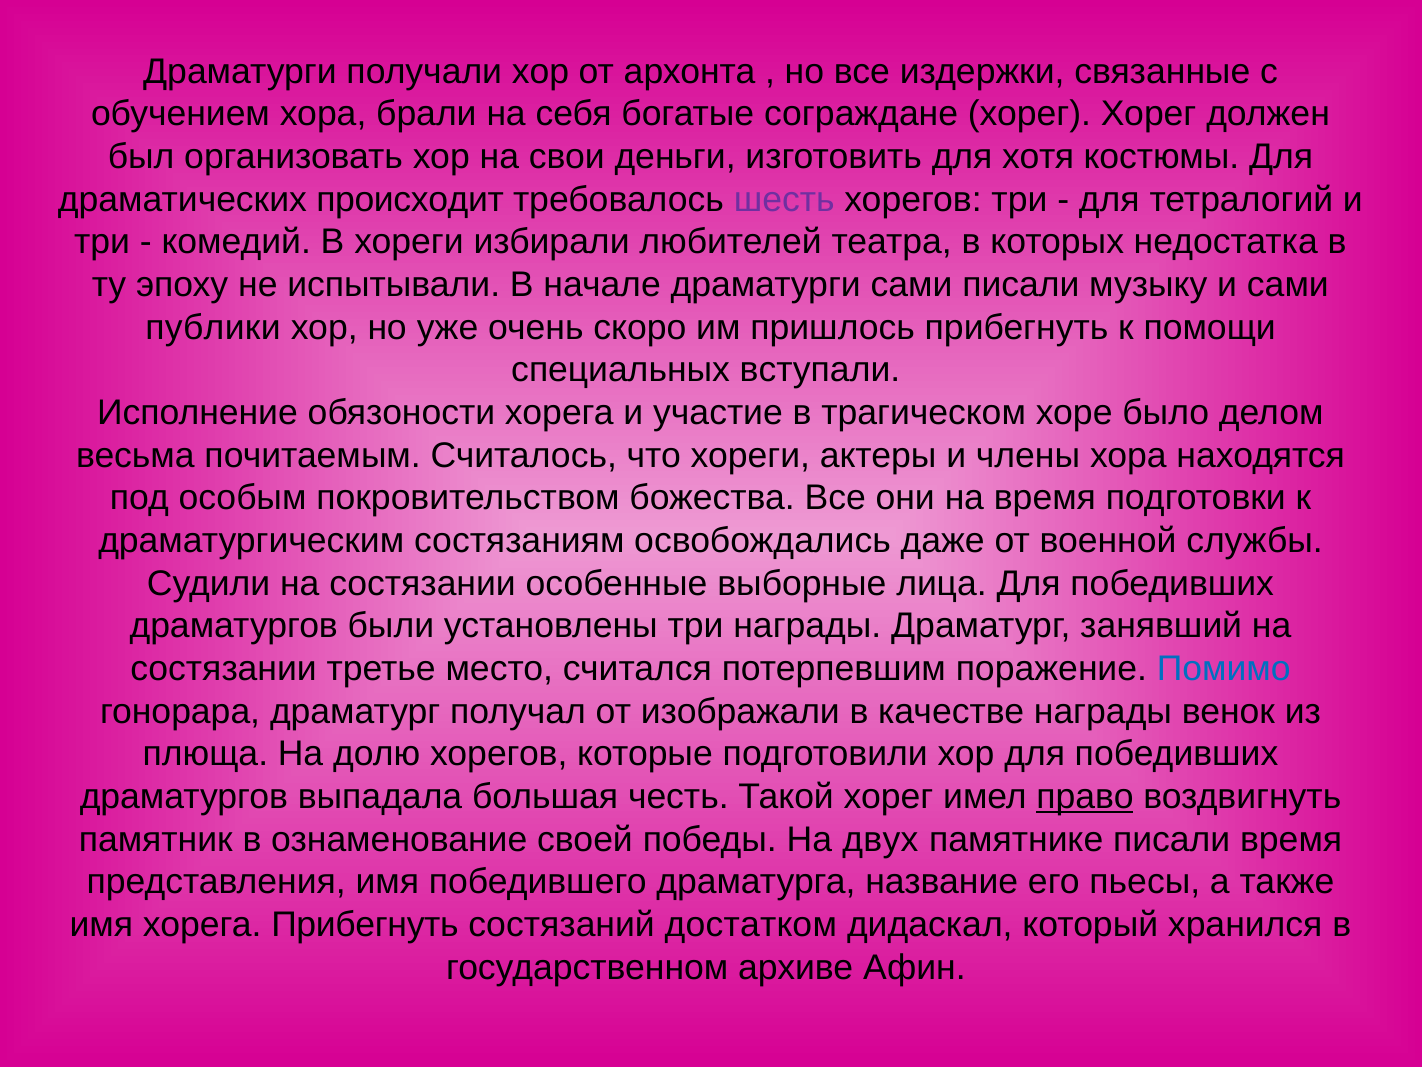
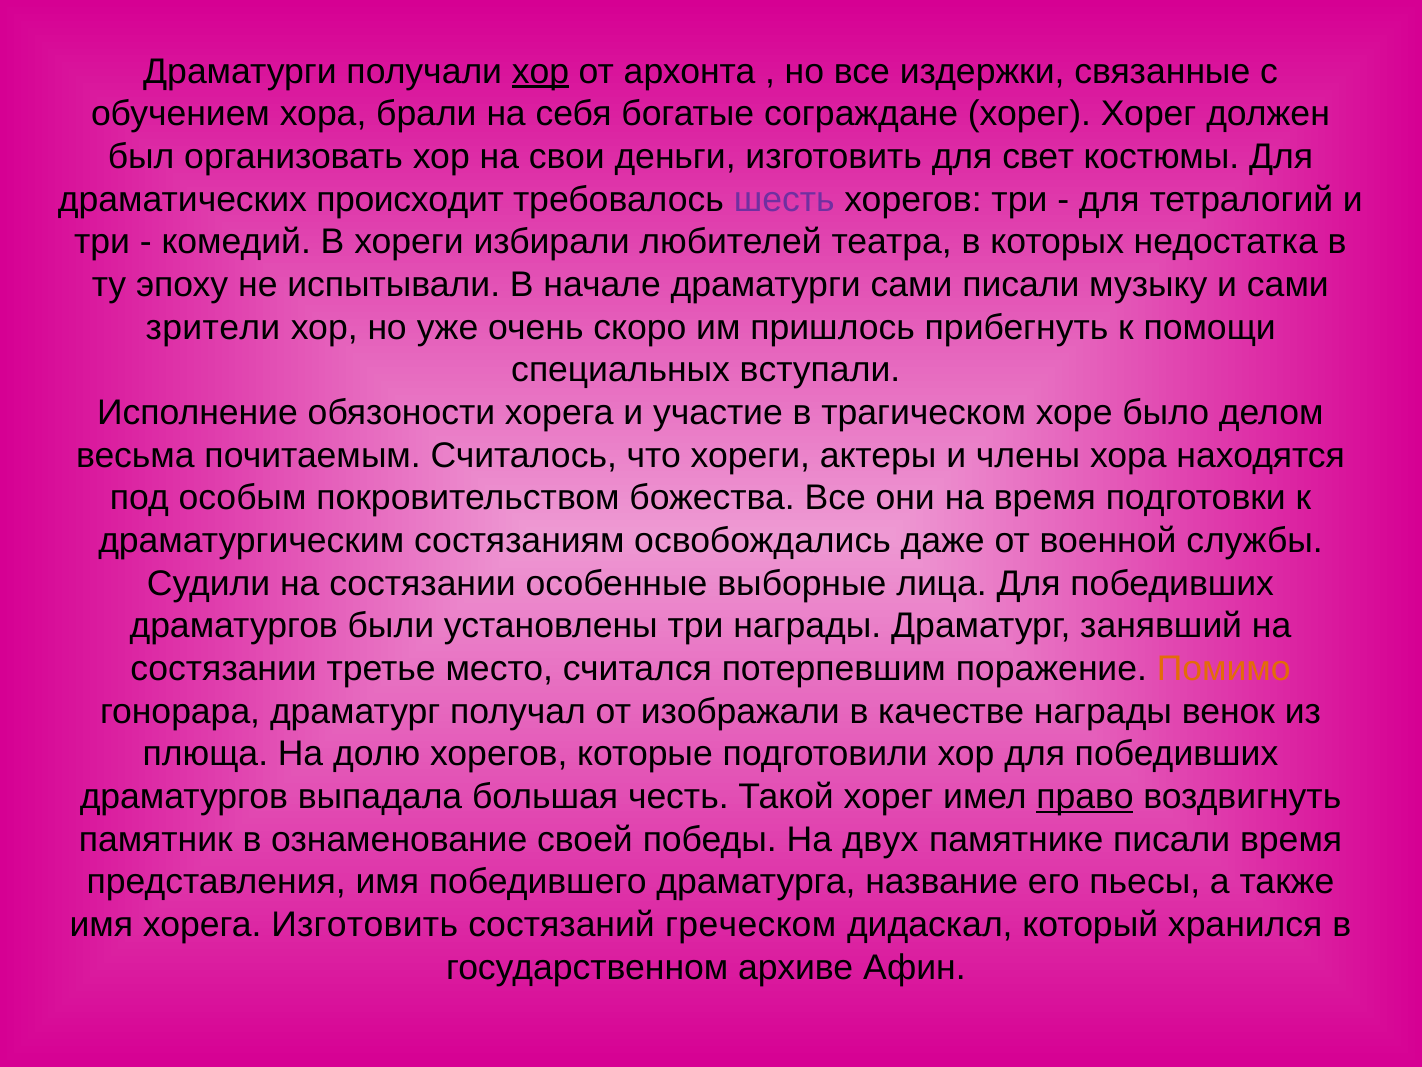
хор at (540, 71) underline: none -> present
хотя: хотя -> свет
публики: публики -> зрители
Помимо colour: blue -> orange
хорега Прибегнуть: Прибегнуть -> Изготовить
достатком: достатком -> греческом
